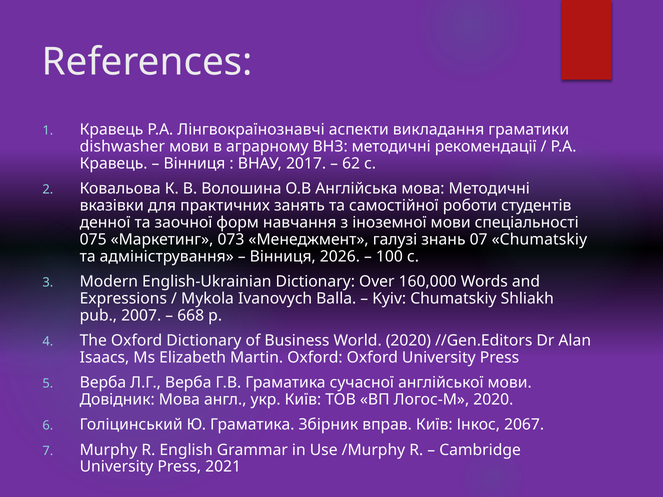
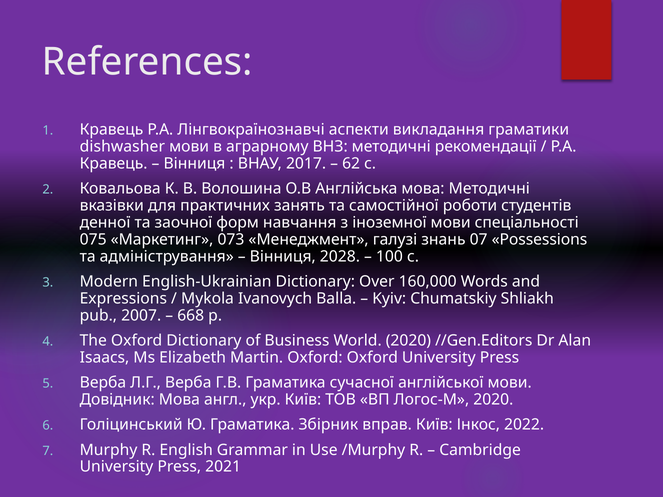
07 Chumatskiy: Chumatskiy -> Possessions
2026: 2026 -> 2028
2067: 2067 -> 2022
